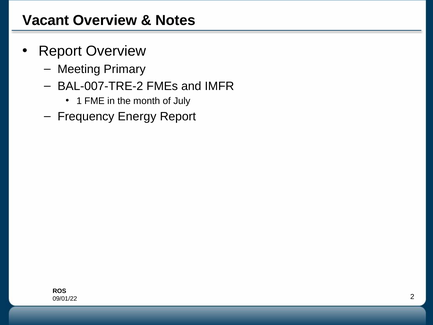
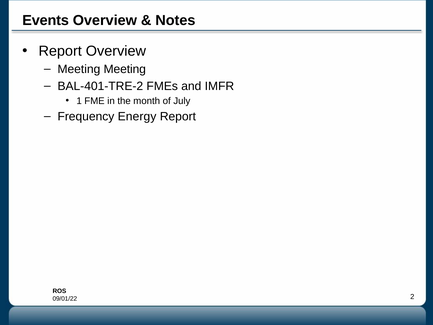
Vacant: Vacant -> Events
Meeting Primary: Primary -> Meeting
BAL-007-TRE-2: BAL-007-TRE-2 -> BAL-401-TRE-2
